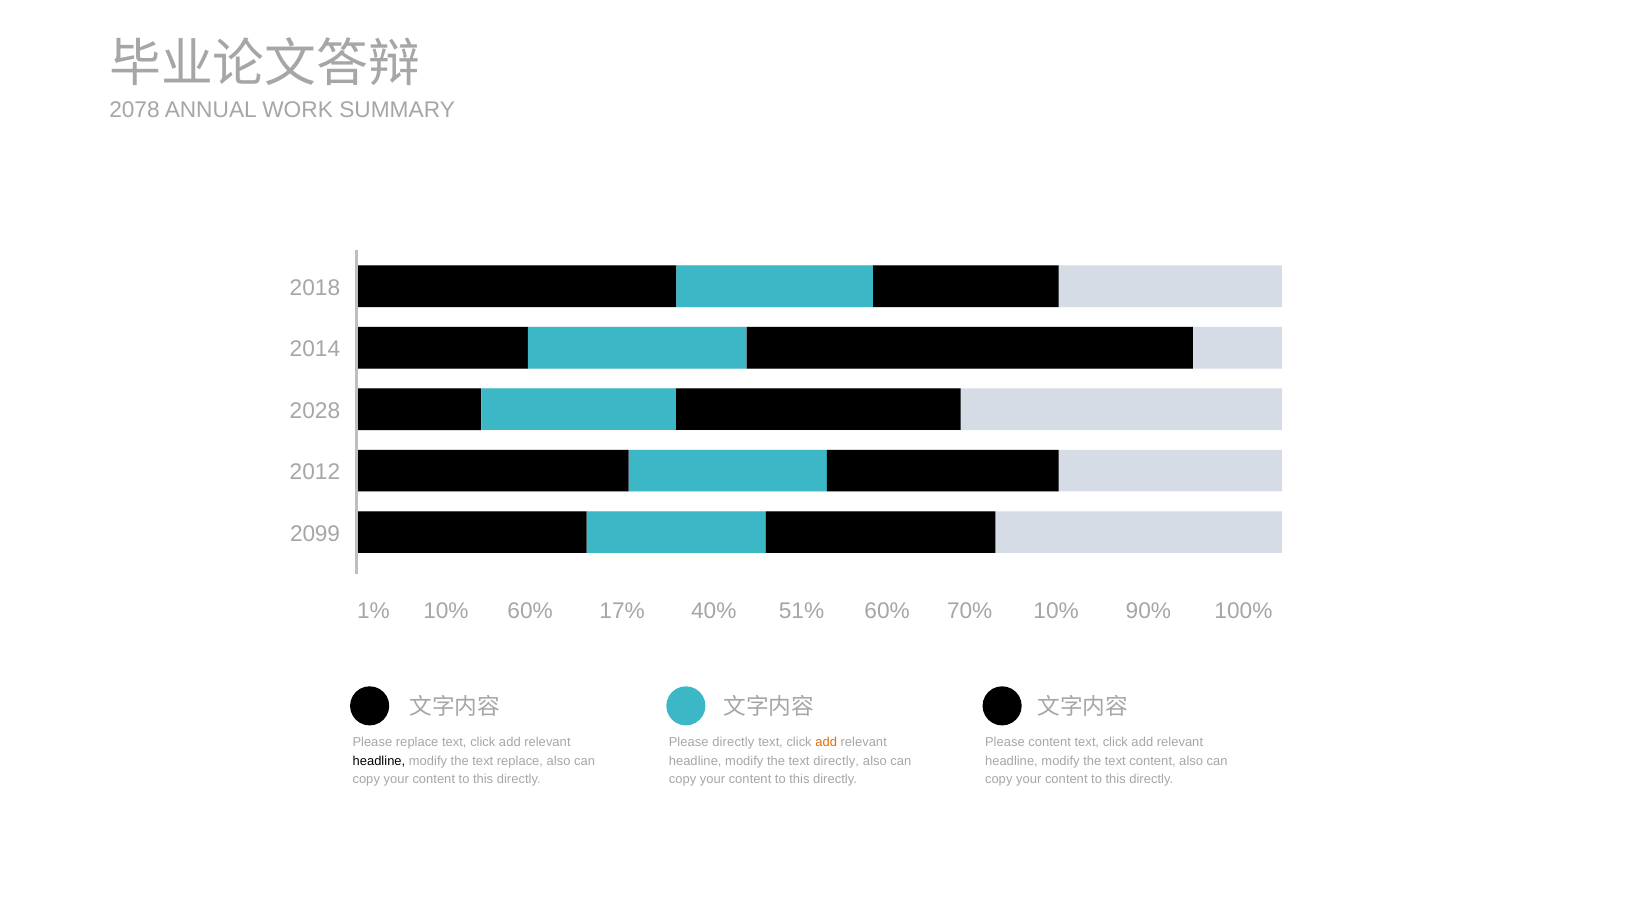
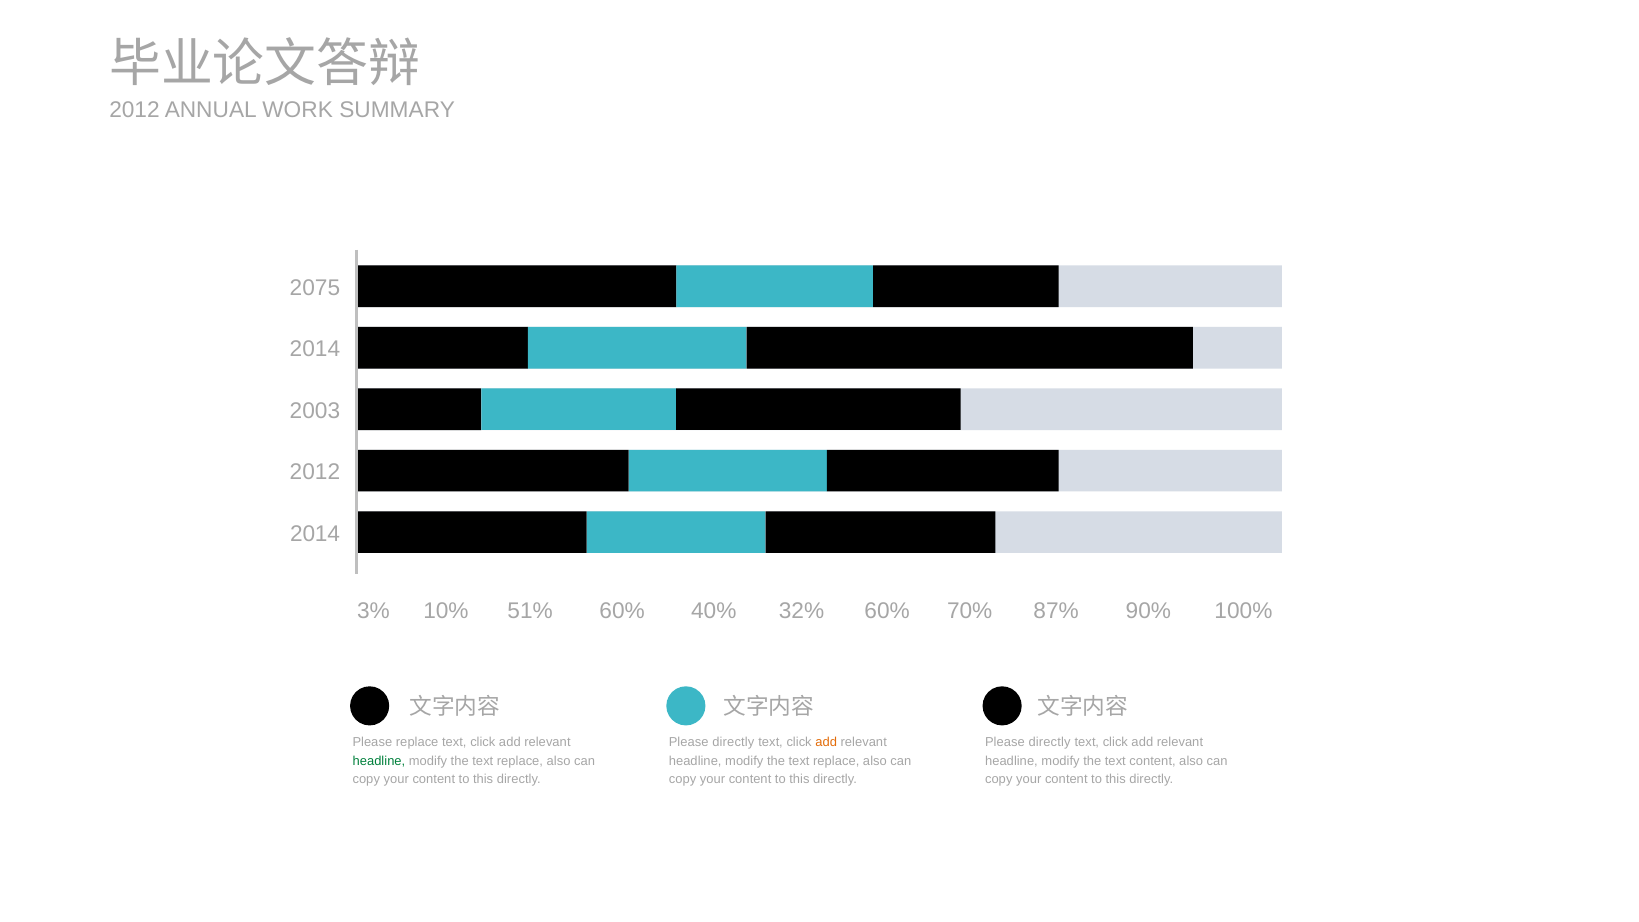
2078 at (134, 110): 2078 -> 2012
2018: 2018 -> 2075
2028: 2028 -> 2003
2099 at (315, 534): 2099 -> 2014
1%: 1% -> 3%
60% at (530, 611): 60% -> 51%
17% at (622, 611): 17% -> 60%
51%: 51% -> 32%
70% 10%: 10% -> 87%
content at (1050, 742): content -> directly
headline at (379, 761) colour: black -> green
directly at (836, 761): directly -> replace
